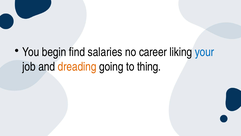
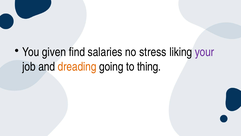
begin: begin -> given
career: career -> stress
your colour: blue -> purple
